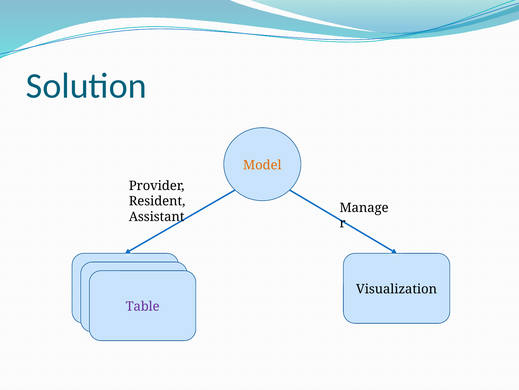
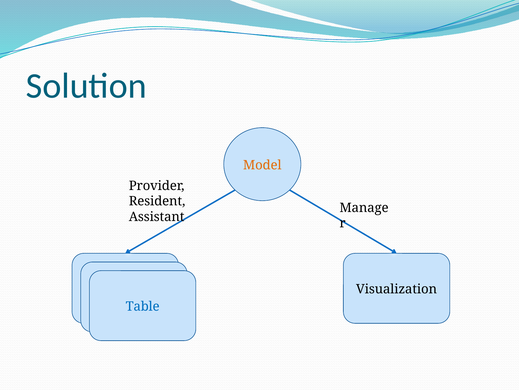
Table at (143, 306) colour: purple -> blue
